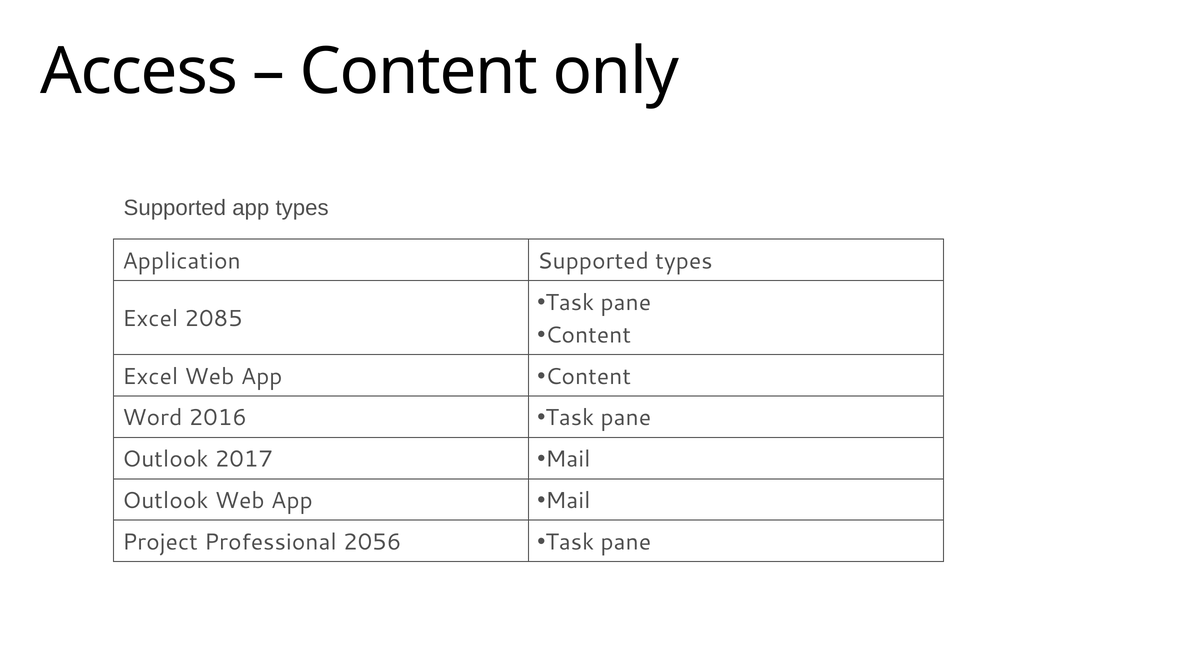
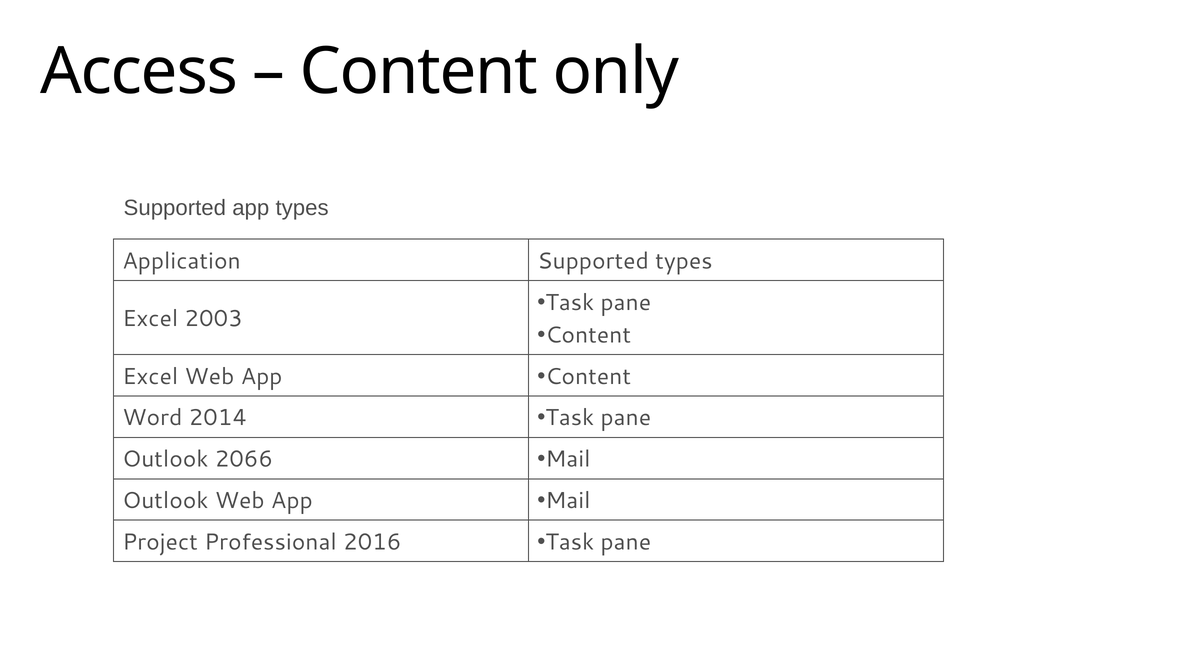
2085: 2085 -> 2003
2016: 2016 -> 2014
2017: 2017 -> 2066
2056: 2056 -> 2016
